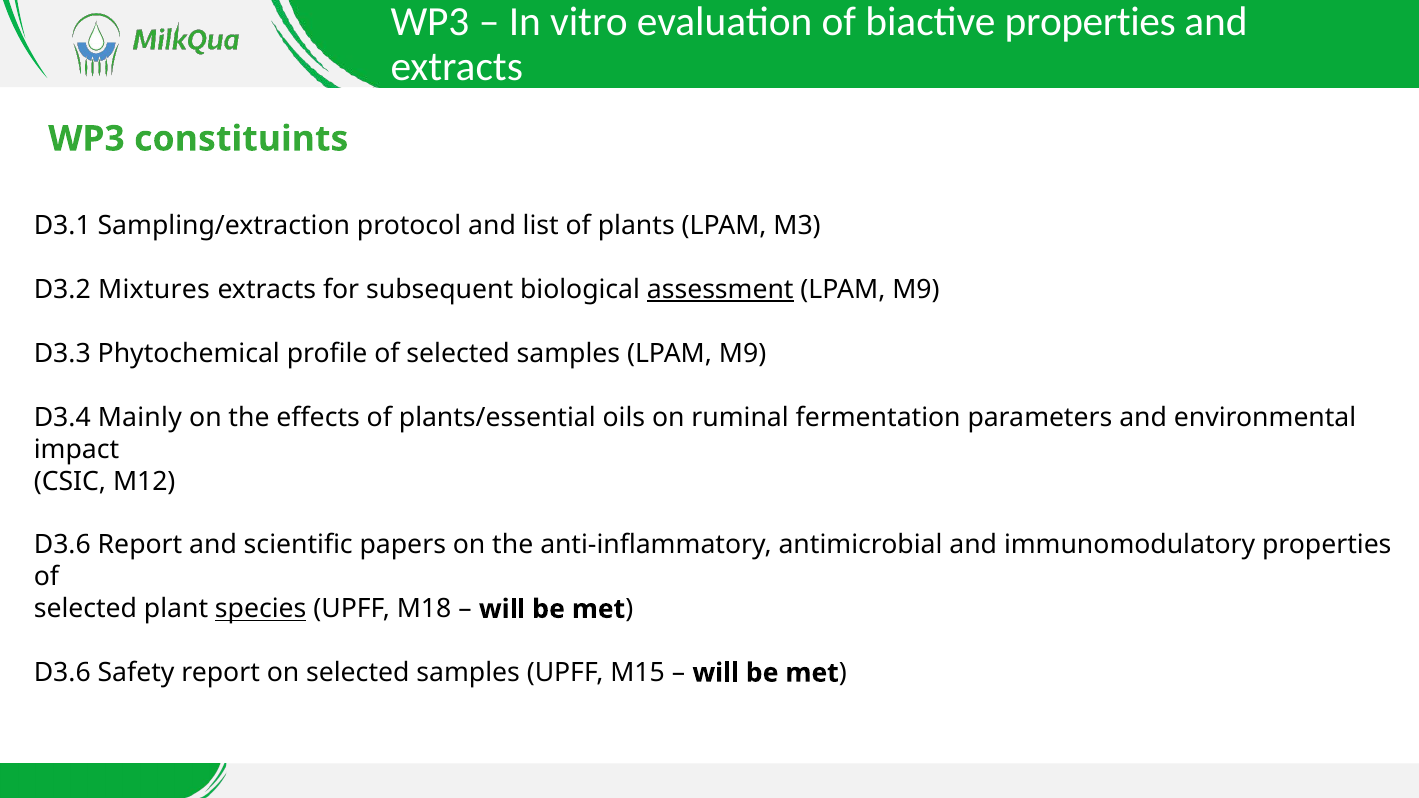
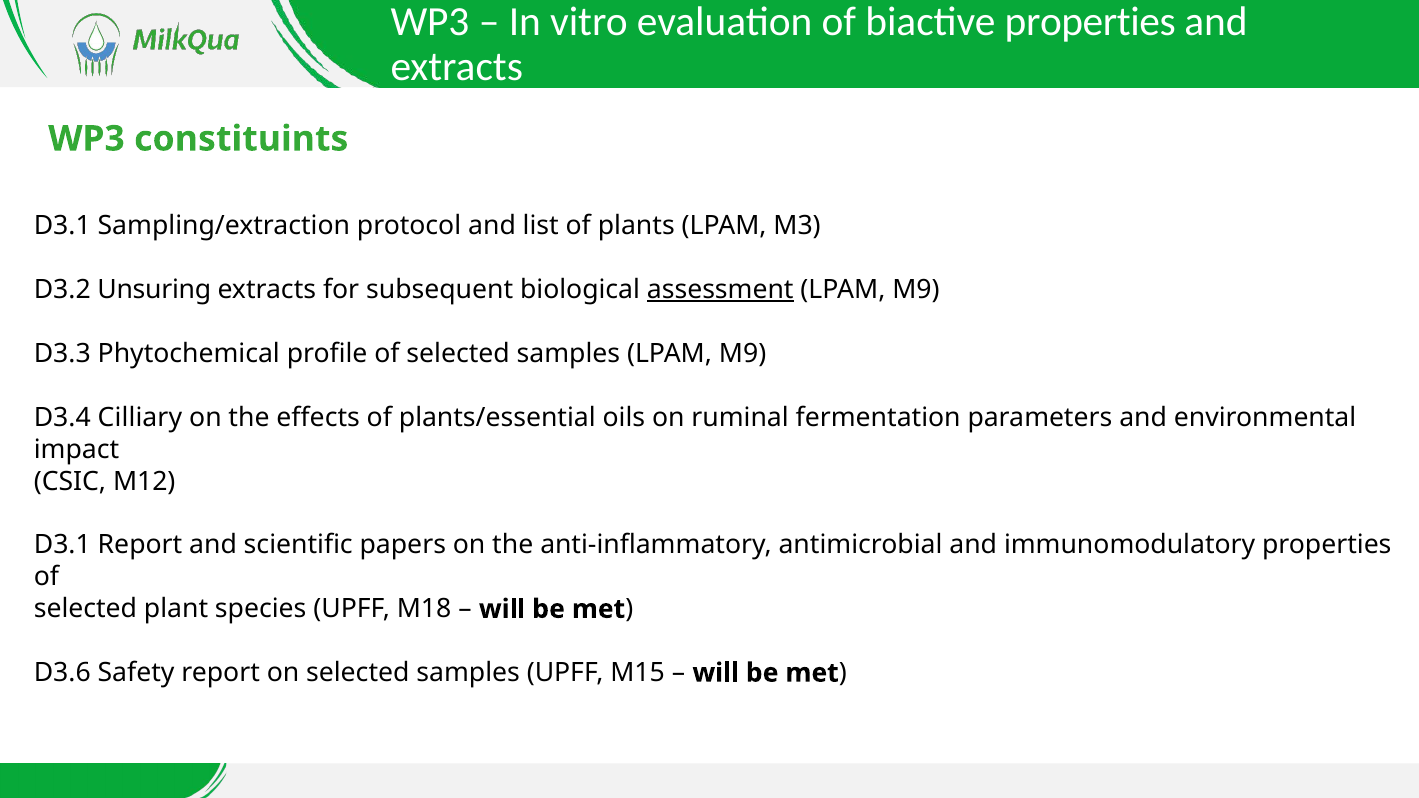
Mixtures: Mixtures -> Unsuring
Mainly: Mainly -> Cilliary
D3.6 at (62, 545): D3.6 -> D3.1
species underline: present -> none
